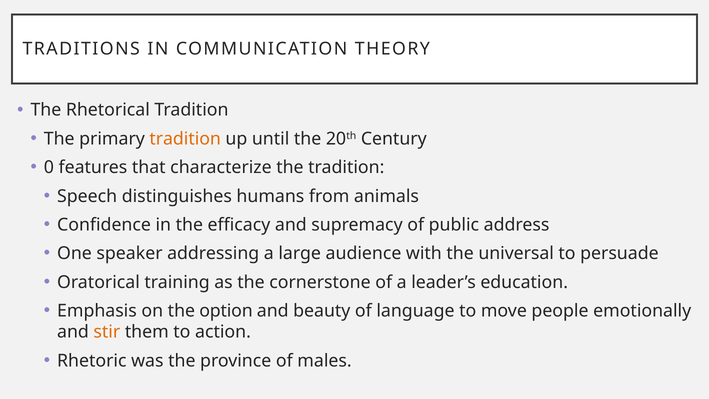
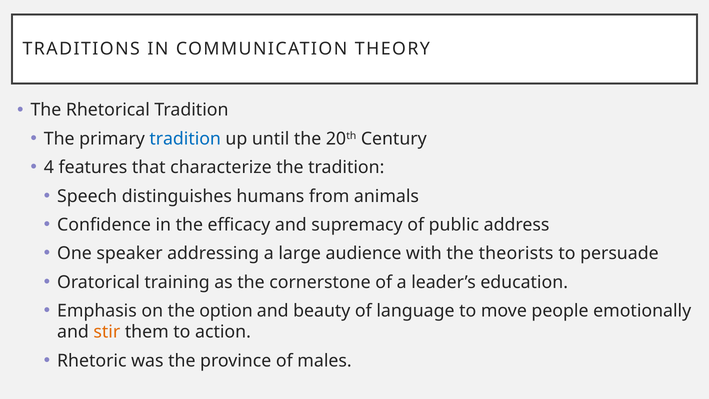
tradition at (185, 139) colour: orange -> blue
0: 0 -> 4
universal: universal -> theorists
